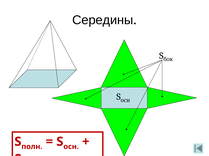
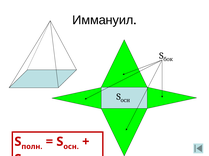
Середины: Середины -> Иммануил
